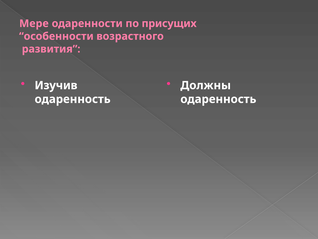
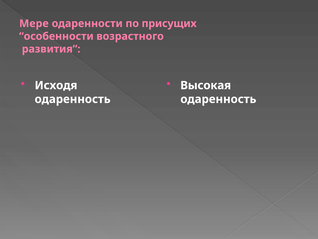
Изучив: Изучив -> Исходя
Должны: Должны -> Высокая
